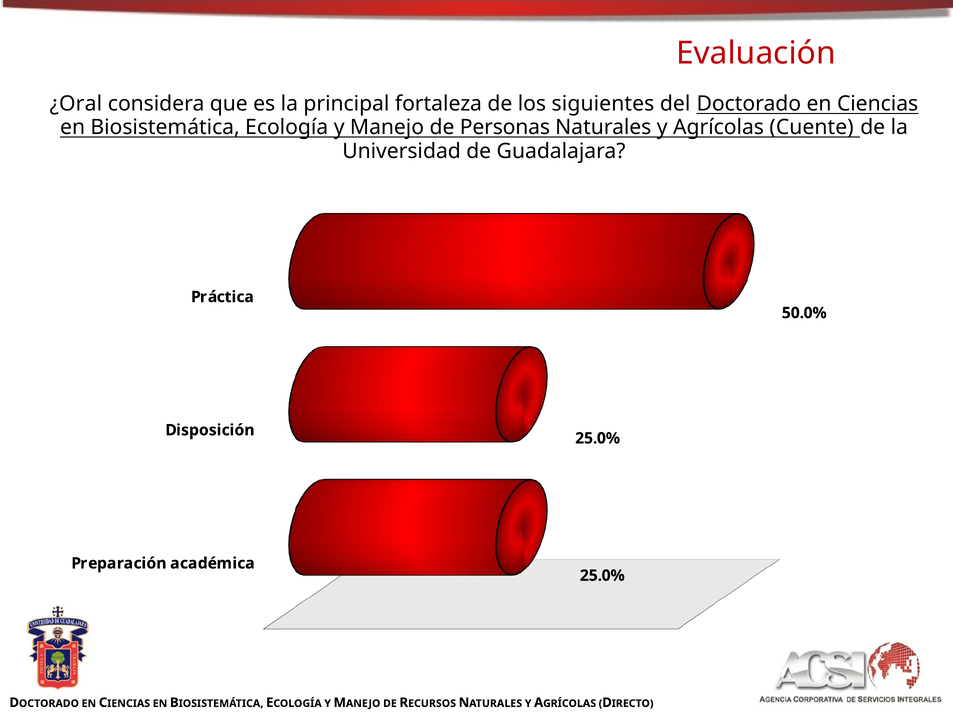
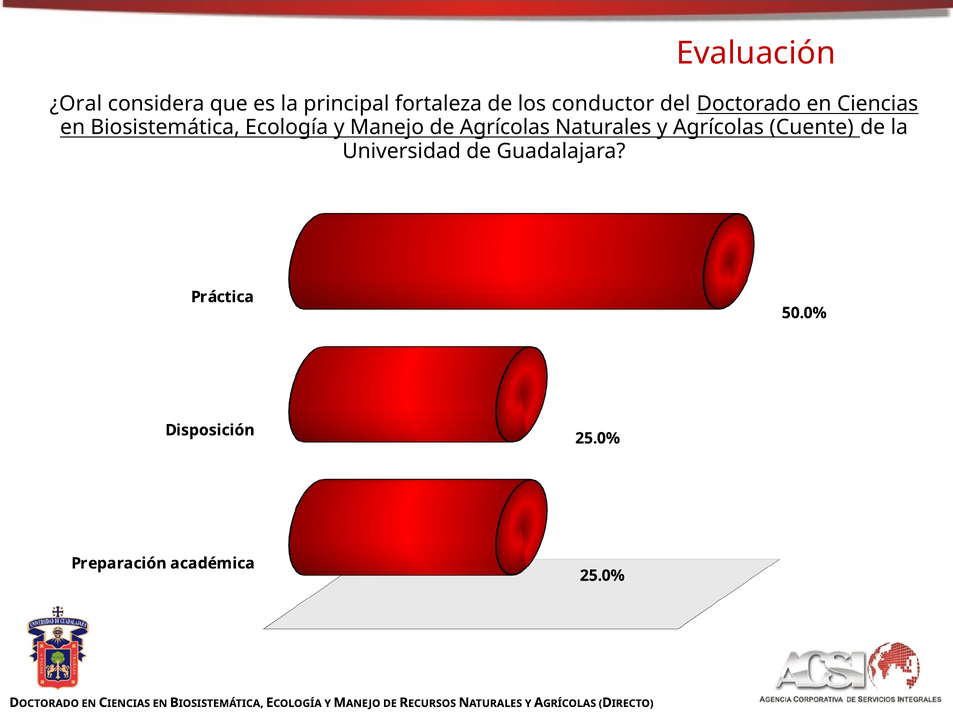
siguientes: siguientes -> conductor
de Personas: Personas -> Agrícolas
